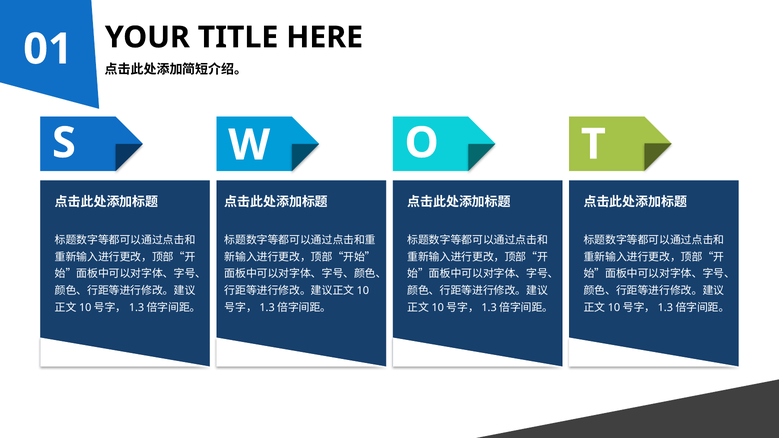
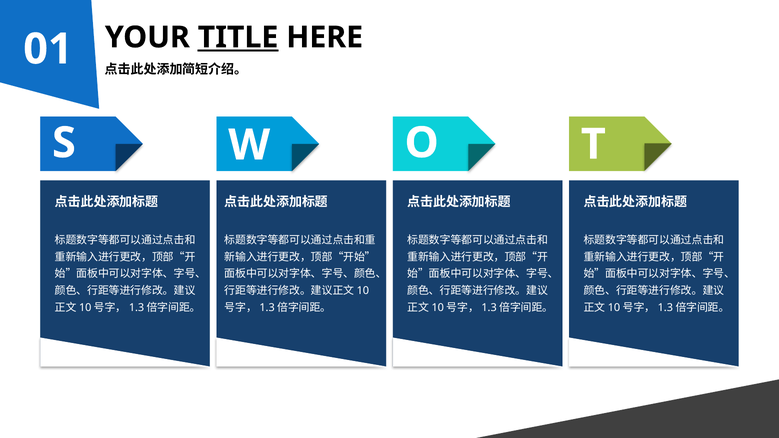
TITLE underline: none -> present
